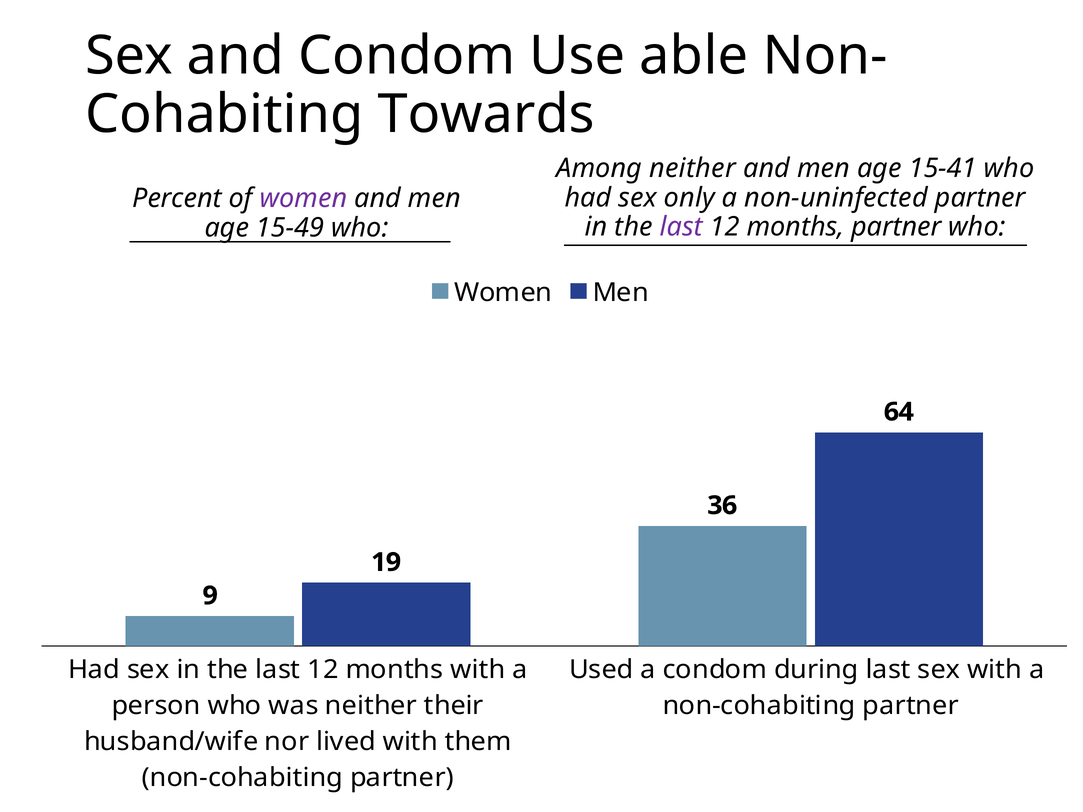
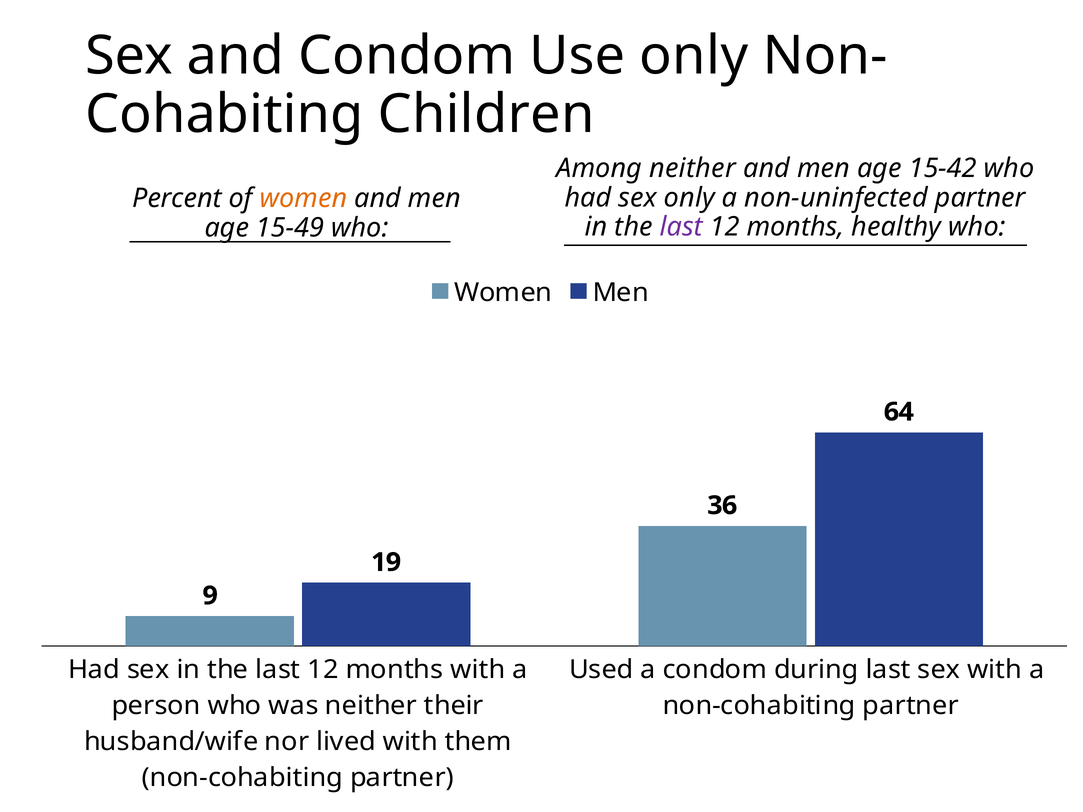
Use able: able -> only
Towards: Towards -> Children
15-41: 15-41 -> 15-42
women at (303, 198) colour: purple -> orange
months partner: partner -> healthy
